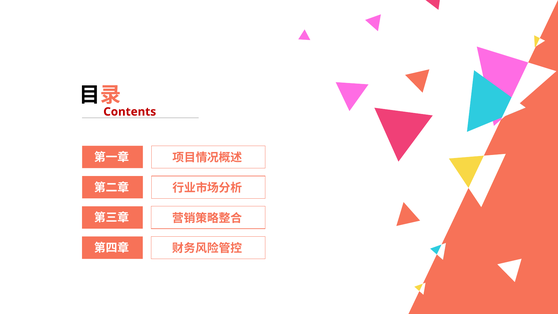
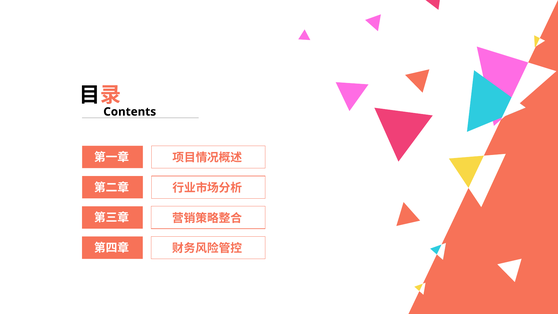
Contents colour: red -> black
